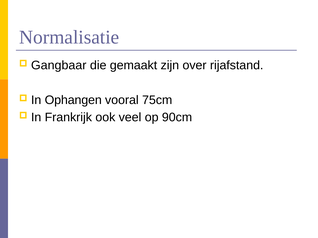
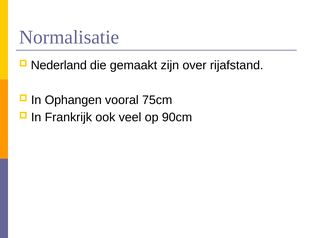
Gangbaar: Gangbaar -> Nederland
